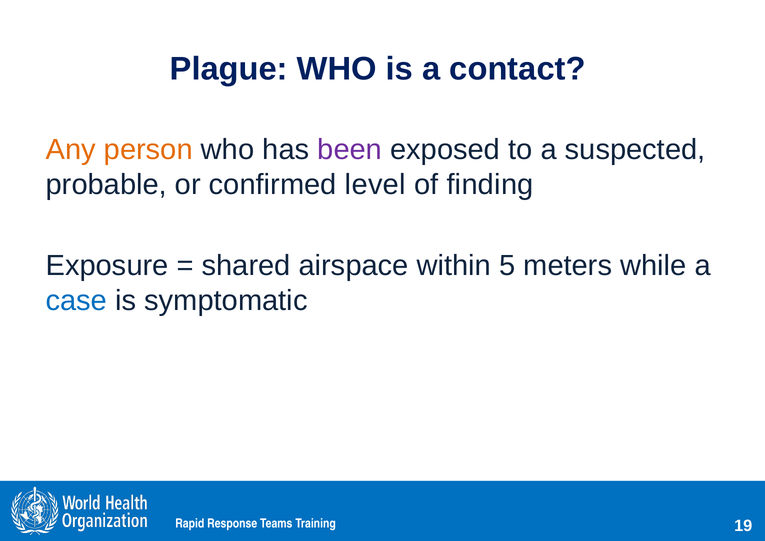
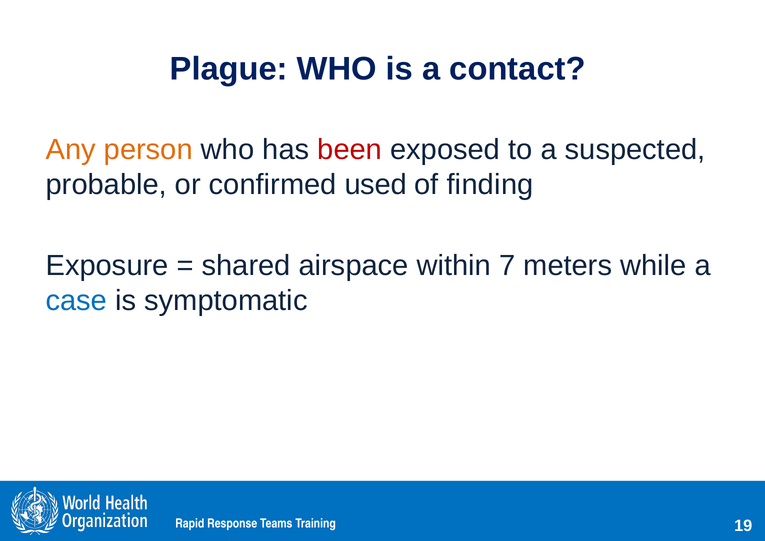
been colour: purple -> red
level: level -> used
5: 5 -> 7
